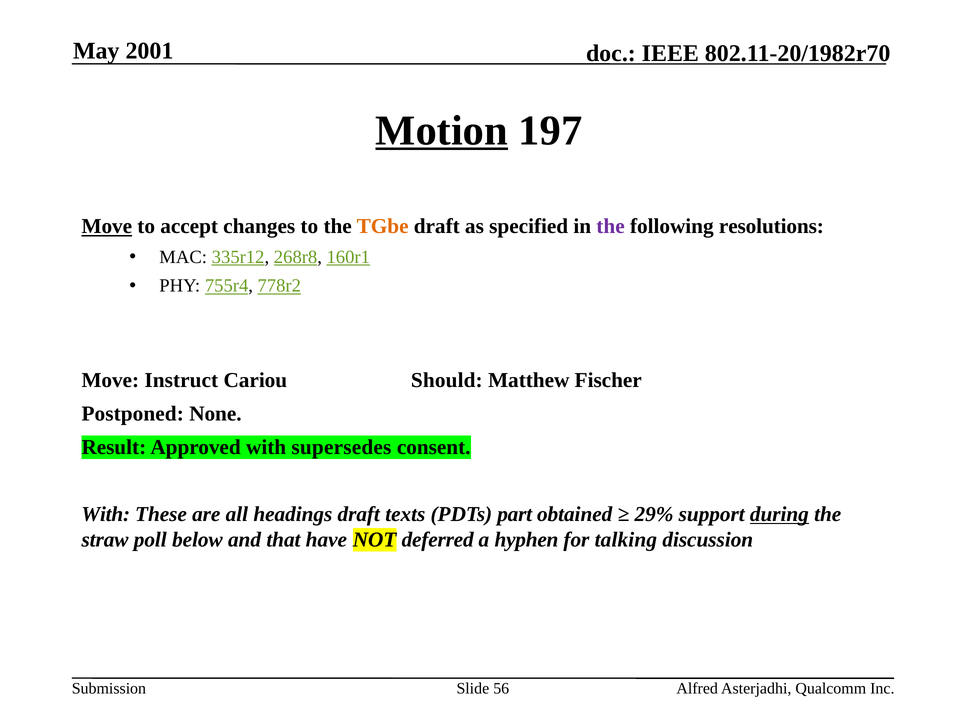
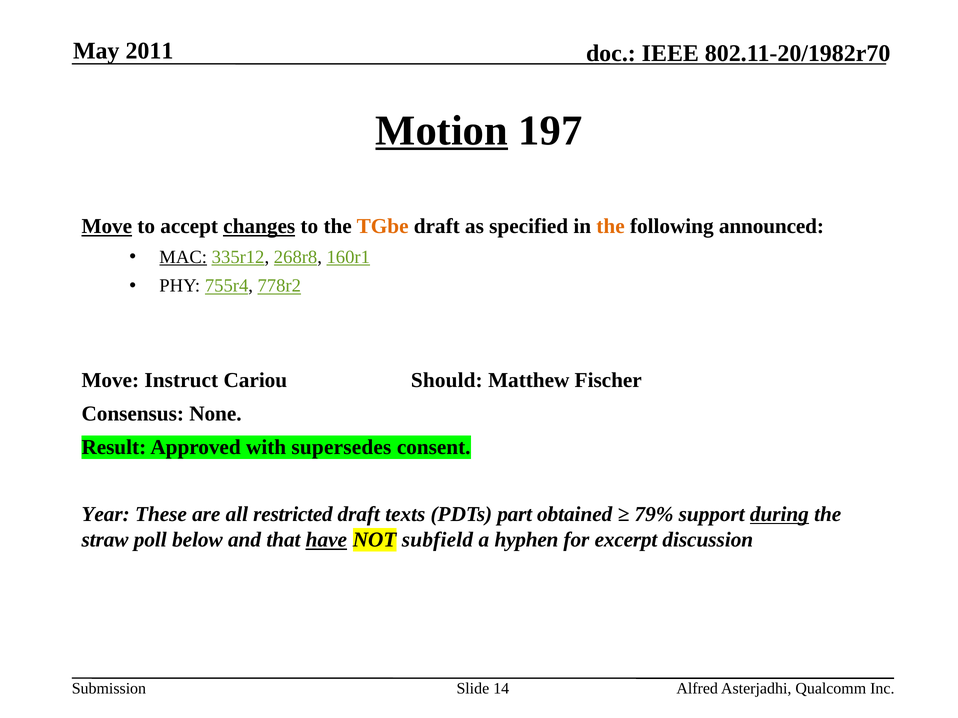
2001: 2001 -> 2011
changes underline: none -> present
the at (611, 227) colour: purple -> orange
resolutions: resolutions -> announced
MAC underline: none -> present
Postponed: Postponed -> Consensus
With at (106, 515): With -> Year
headings: headings -> restricted
29%: 29% -> 79%
have underline: none -> present
deferred: deferred -> subfield
talking: talking -> excerpt
56: 56 -> 14
